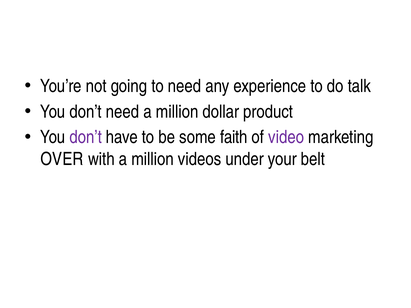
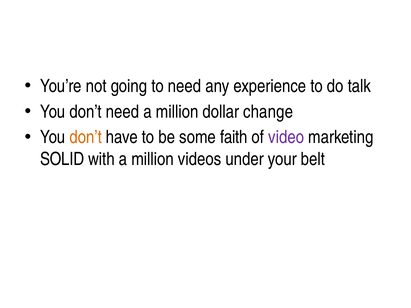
product: product -> change
don’t at (86, 137) colour: purple -> orange
OVER: OVER -> SOLID
